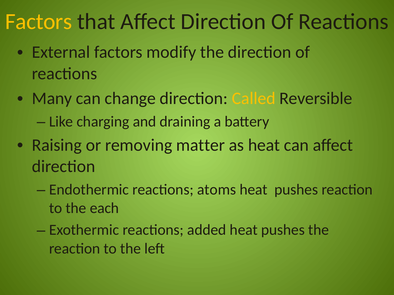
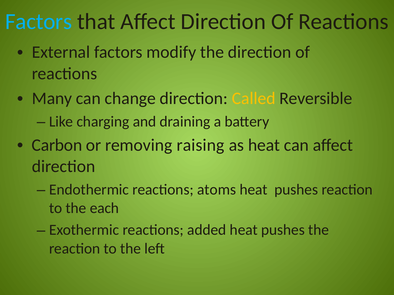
Factors at (39, 22) colour: yellow -> light blue
Raising: Raising -> Carbon
matter: matter -> raising
